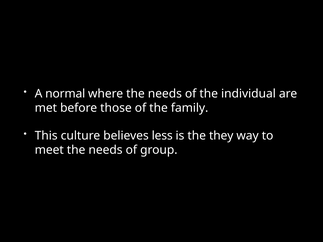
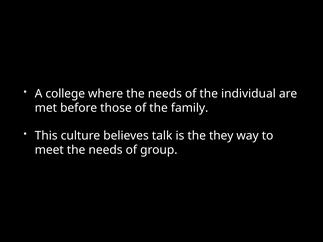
normal: normal -> college
less: less -> talk
